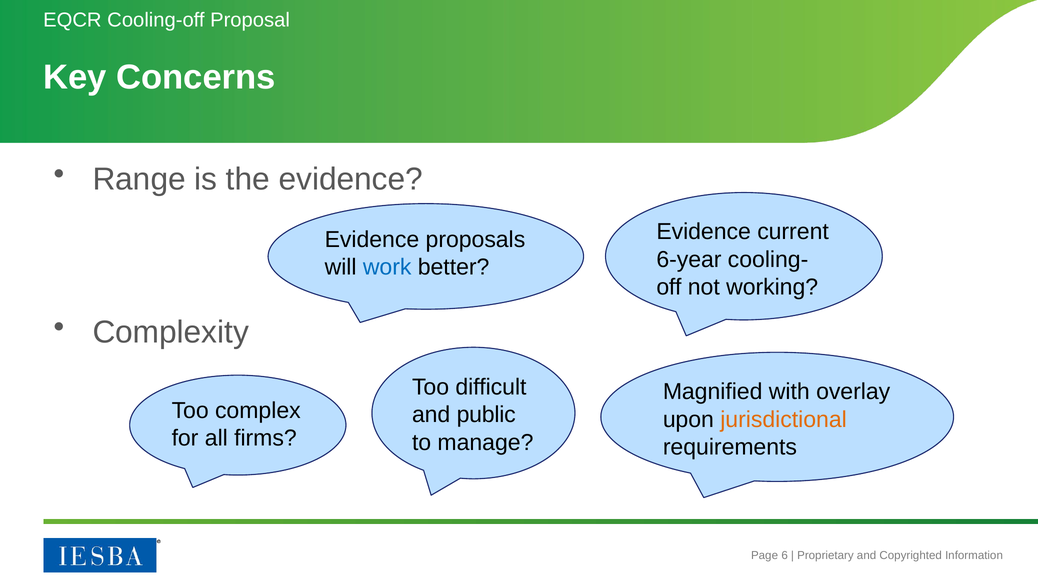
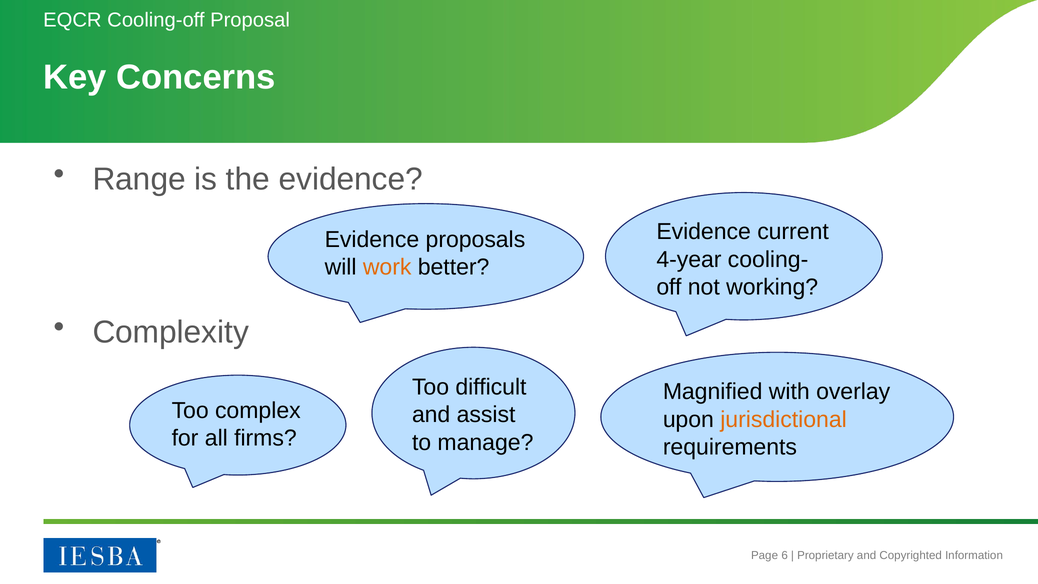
6-year: 6-year -> 4-year
work colour: blue -> orange
public: public -> assist
